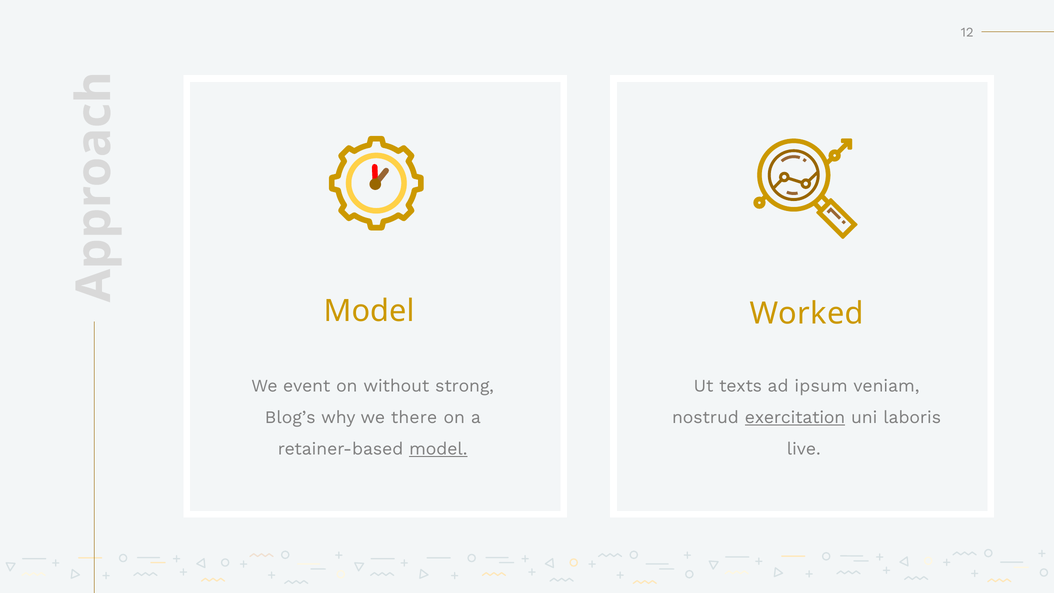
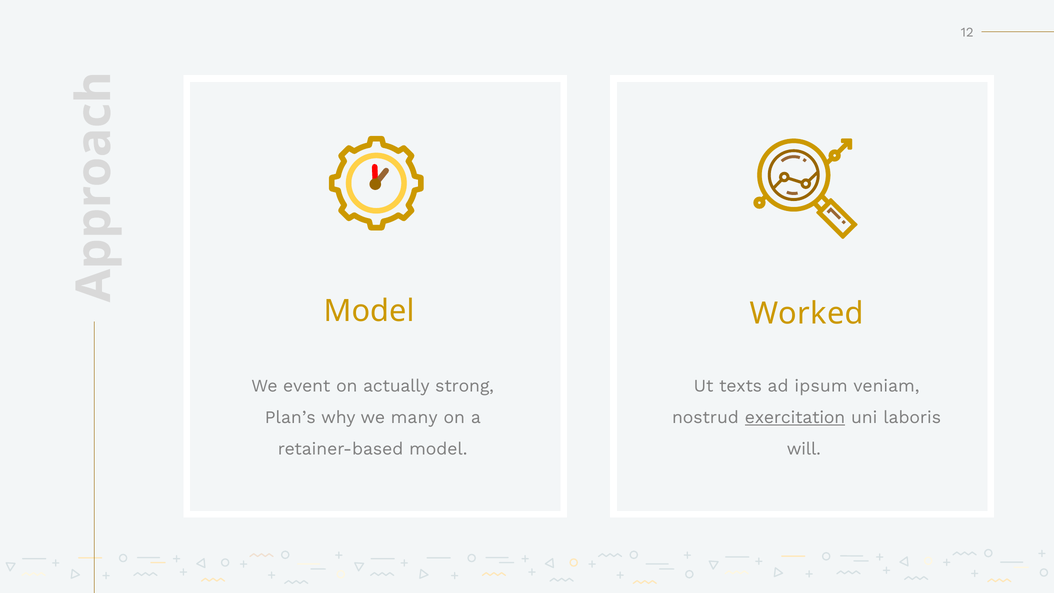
without: without -> actually
Blog’s: Blog’s -> Plan’s
there: there -> many
model at (438, 449) underline: present -> none
live: live -> will
